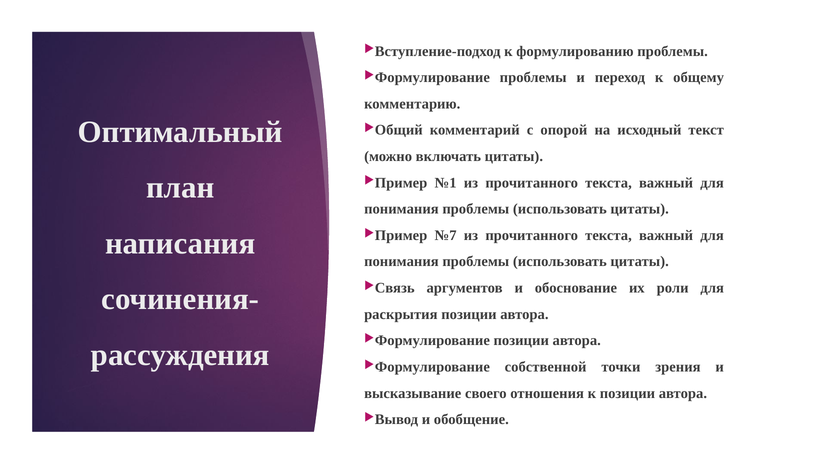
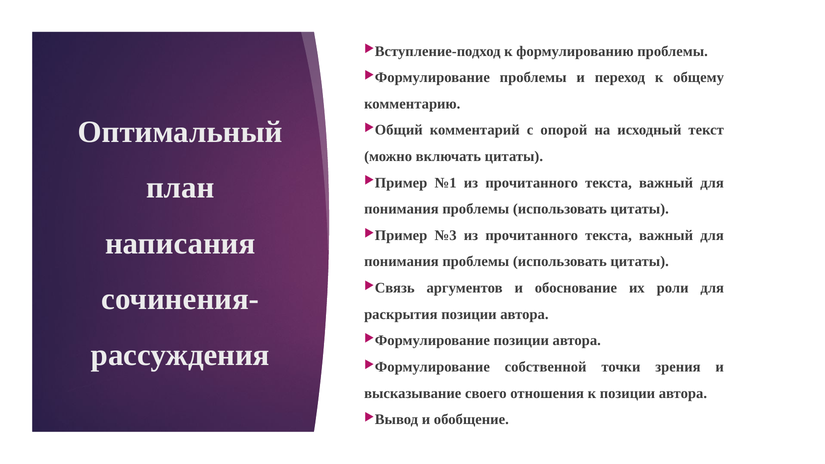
№7: №7 -> №3
